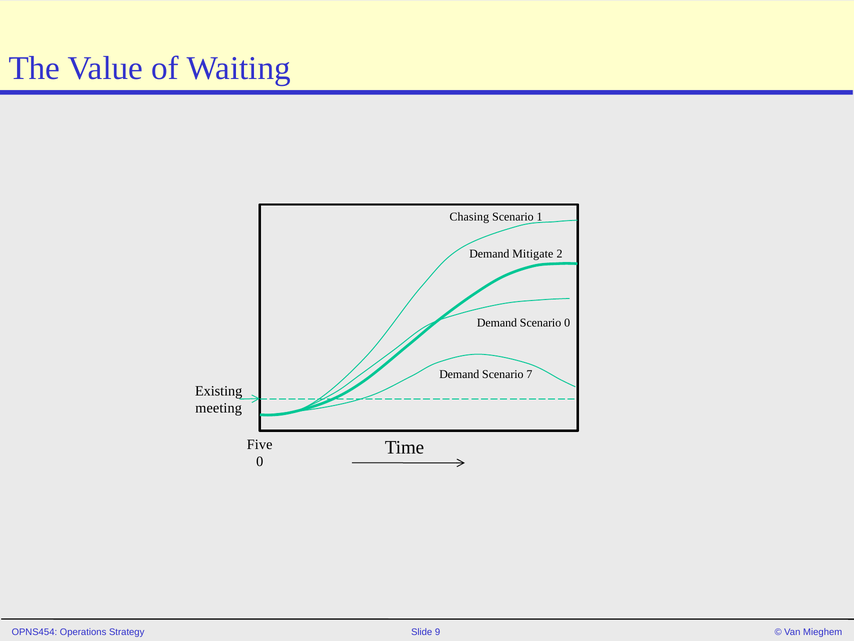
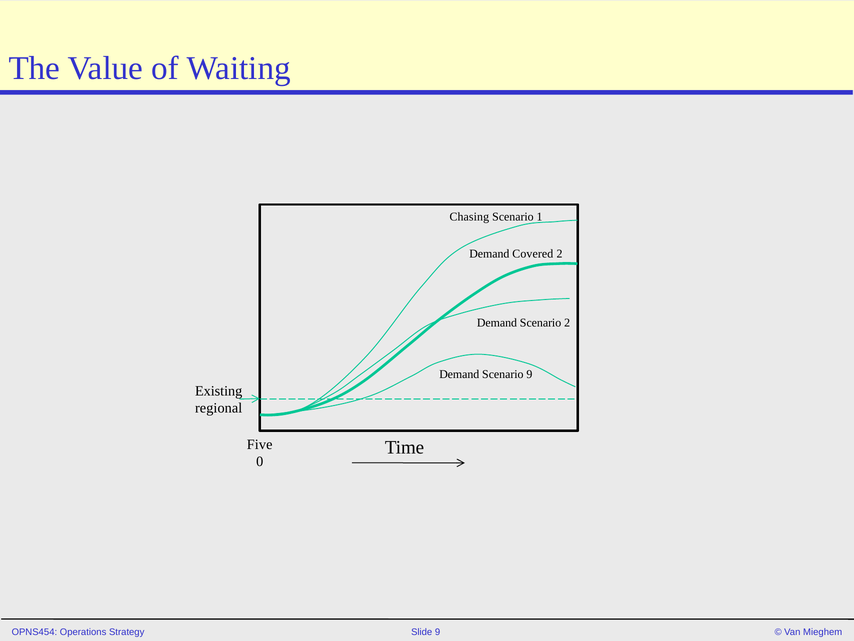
Mitigate: Mitigate -> Covered
Scenario 0: 0 -> 2
Scenario 7: 7 -> 9
meeting: meeting -> regional
